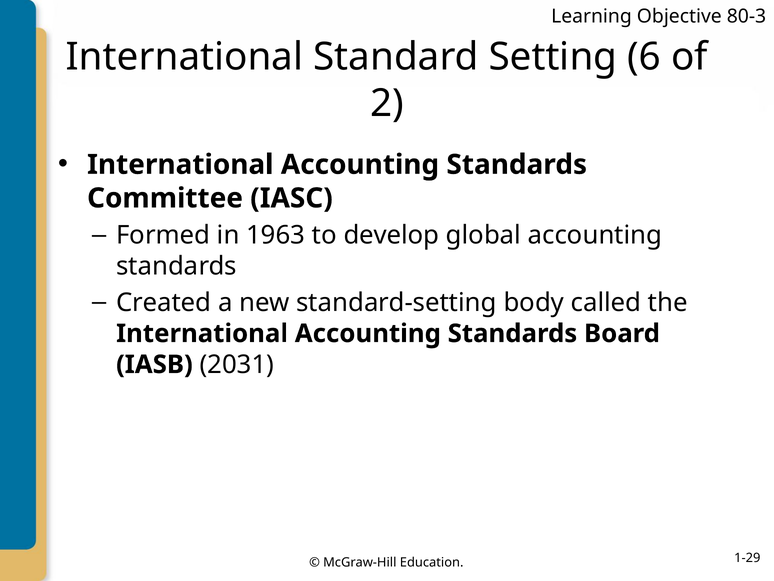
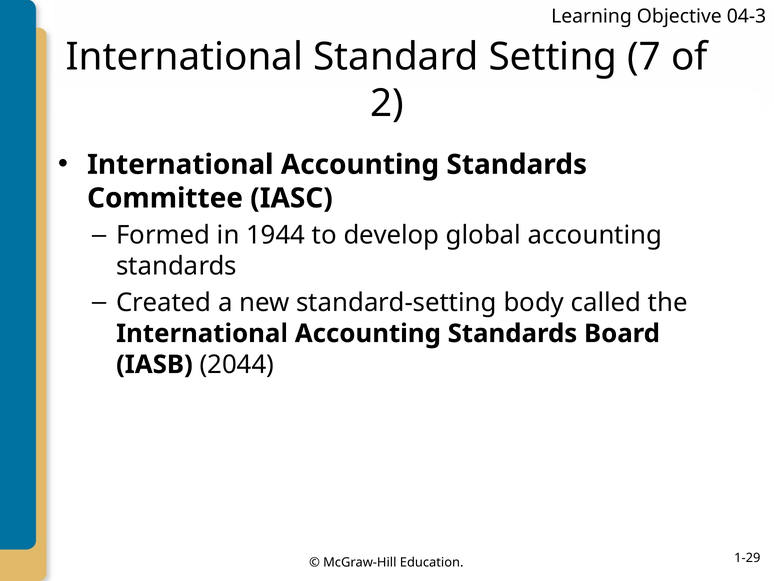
80-3: 80-3 -> 04-3
6: 6 -> 7
1963: 1963 -> 1944
2031: 2031 -> 2044
